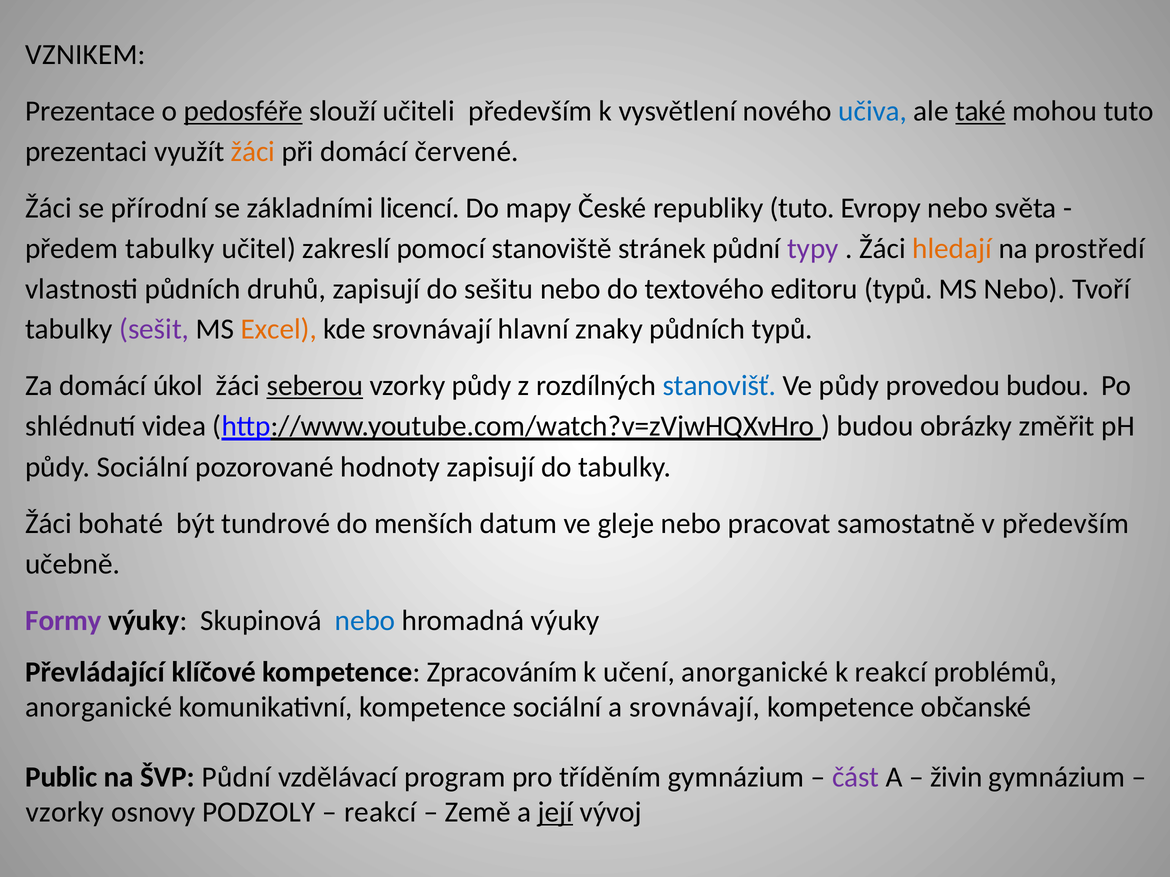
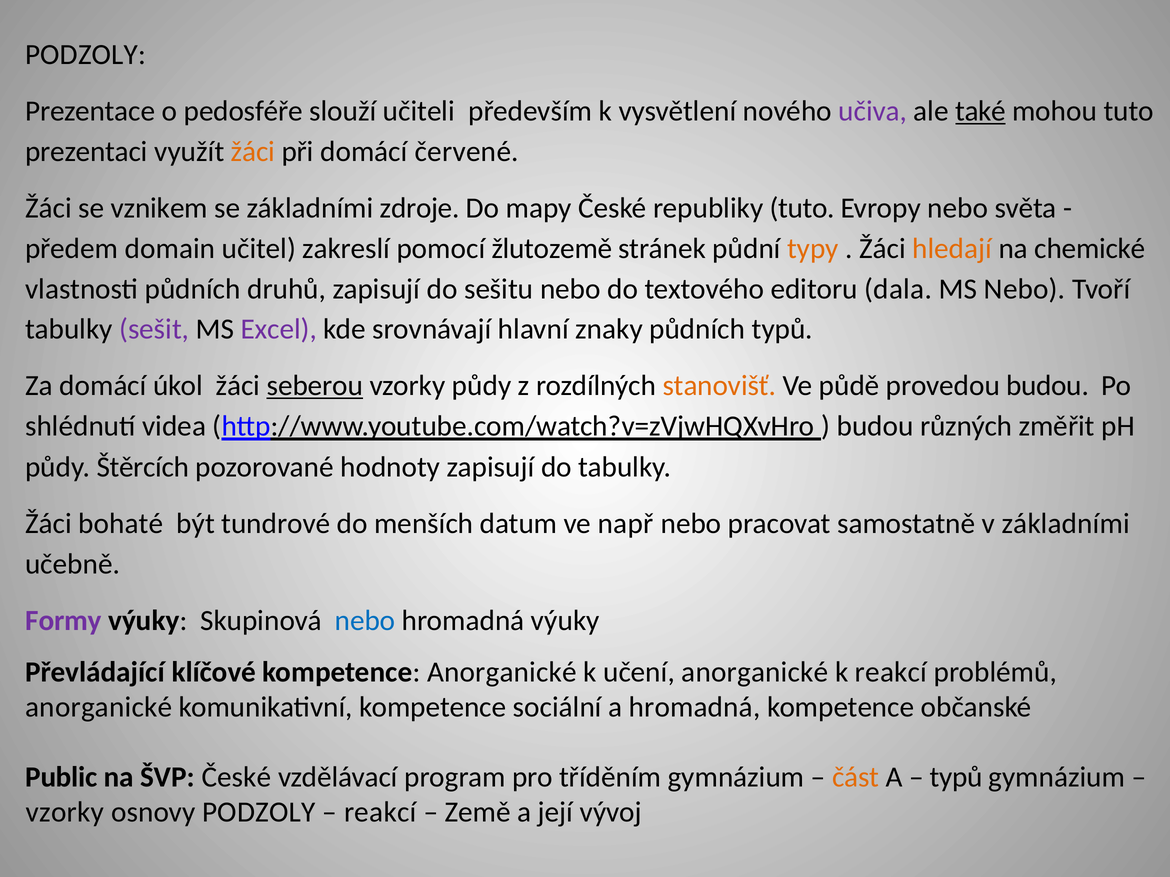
VZNIKEM at (85, 55): VZNIKEM -> PODZOLY
pedosféře underline: present -> none
učiva colour: blue -> purple
přírodní: přírodní -> vznikem
licencí: licencí -> zdroje
předem tabulky: tabulky -> domain
stanoviště: stanoviště -> žlutozemě
typy colour: purple -> orange
prostředí: prostředí -> chemické
editoru typů: typů -> dala
Excel colour: orange -> purple
stanovišť colour: blue -> orange
Ve půdy: půdy -> půdě
obrázky: obrázky -> různých
půdy Sociální: Sociální -> Štěrcích
gleje: gleje -> např
v především: především -> základními
kompetence Zpracováním: Zpracováním -> Anorganické
a srovnávají: srovnávají -> hromadná
ŠVP Půdní: Půdní -> České
část colour: purple -> orange
živin at (956, 778): živin -> typů
její underline: present -> none
